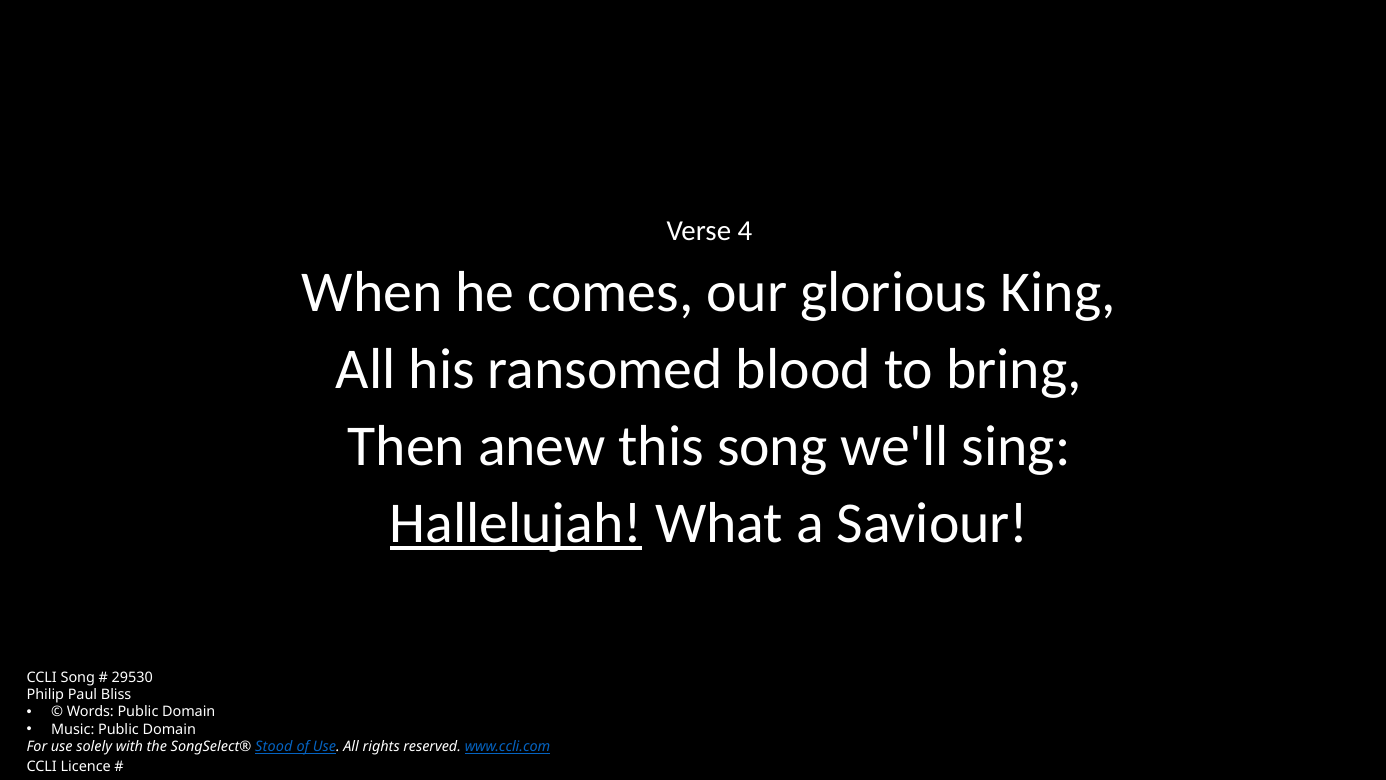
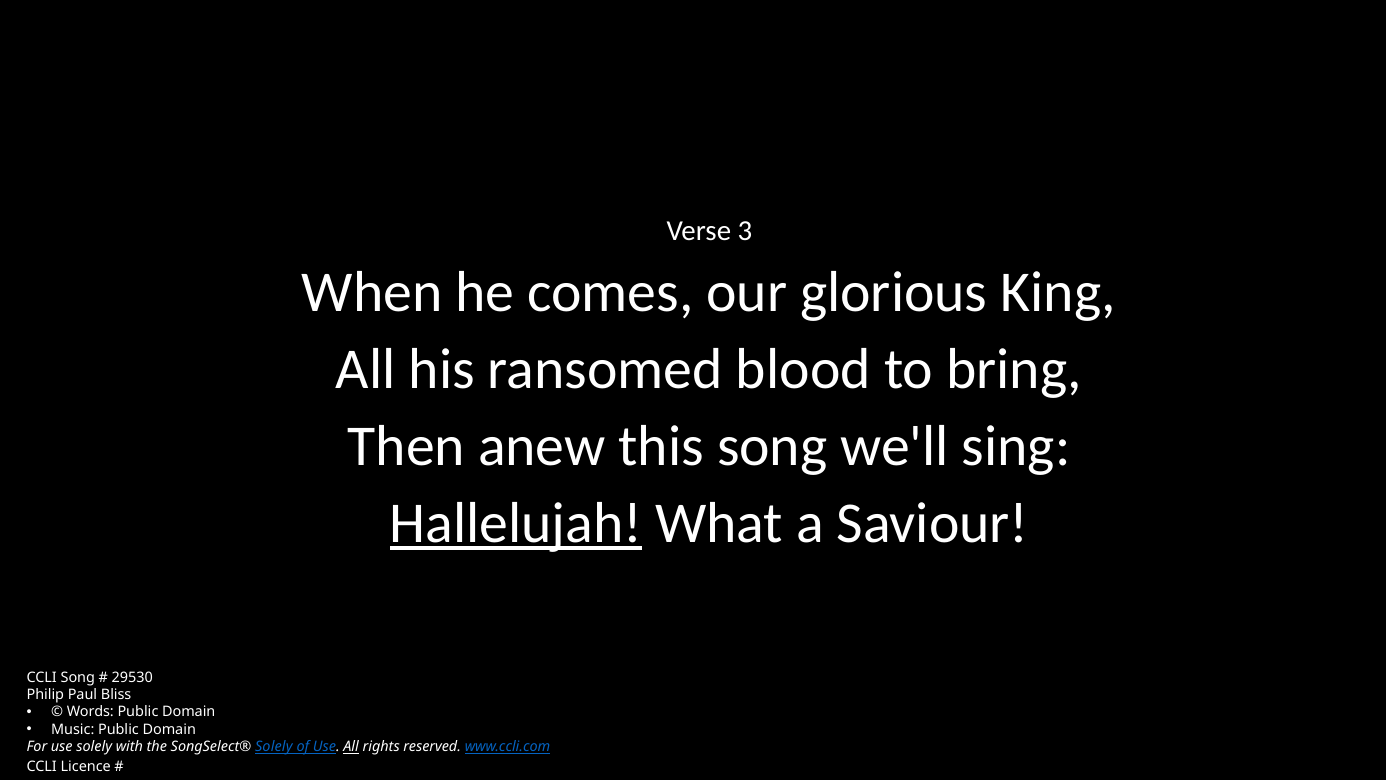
4: 4 -> 3
SongSelect® Stood: Stood -> Solely
All at (351, 746) underline: none -> present
